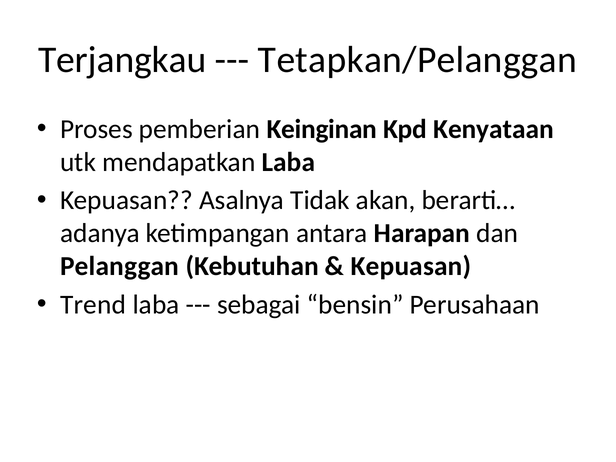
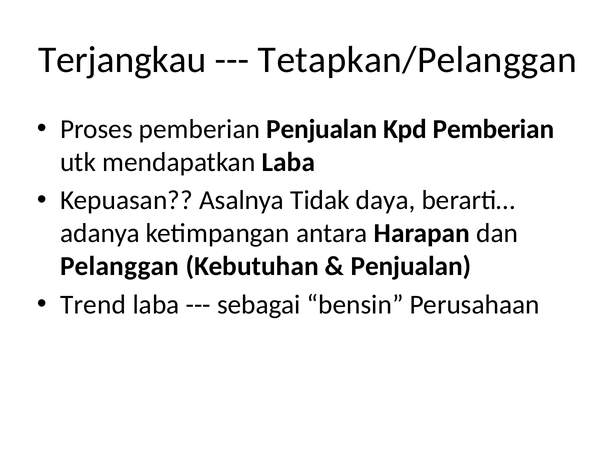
pemberian Keinginan: Keinginan -> Penjualan
Kpd Kenyataan: Kenyataan -> Pemberian
akan: akan -> daya
Kepuasan at (411, 266): Kepuasan -> Penjualan
